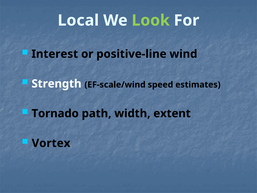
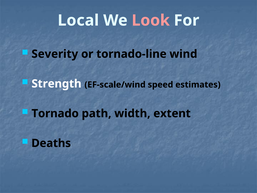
Look colour: light green -> pink
Interest: Interest -> Severity
positive-line: positive-line -> tornado-line
Vortex: Vortex -> Deaths
